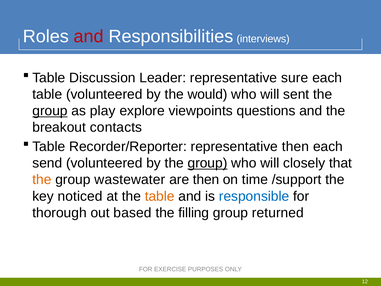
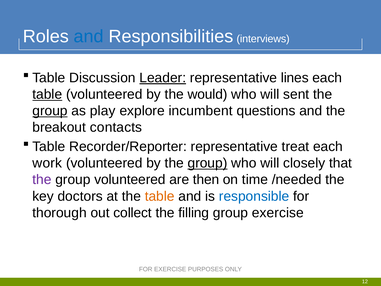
and at (89, 36) colour: red -> blue
Leader underline: none -> present
sure: sure -> lines
table at (47, 94) underline: none -> present
viewpoints: viewpoints -> incumbent
representative then: then -> treat
send: send -> work
the at (42, 180) colour: orange -> purple
group wastewater: wastewater -> volunteered
/support: /support -> /needed
noticed: noticed -> doctors
based: based -> collect
group returned: returned -> exercise
